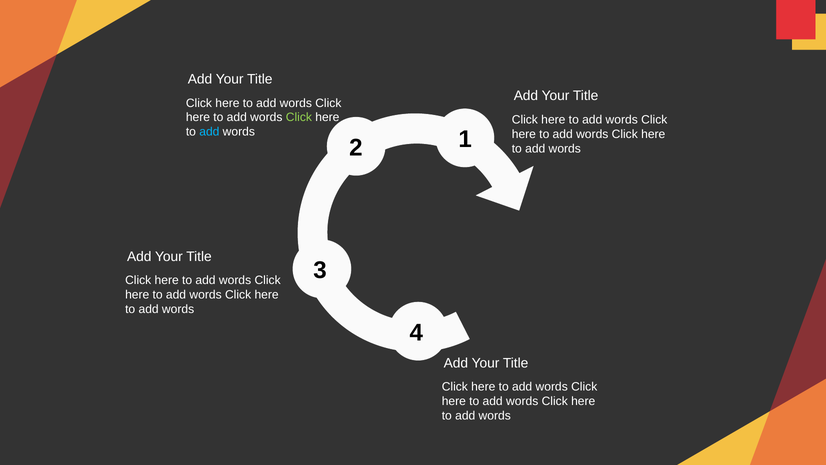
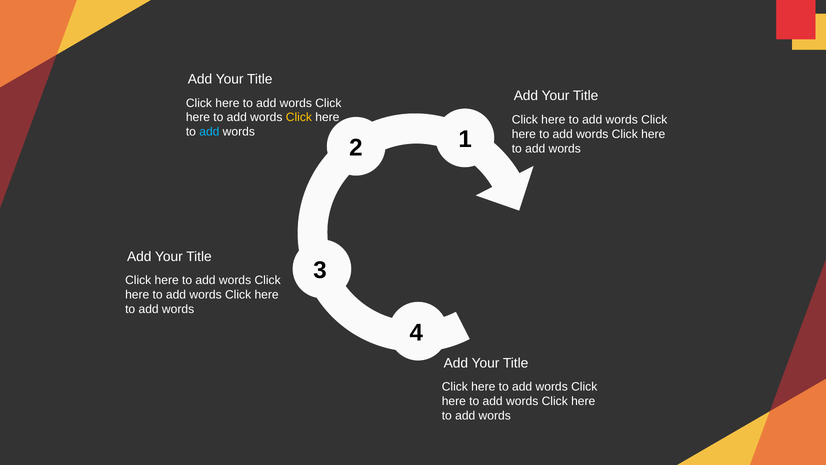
Click at (299, 117) colour: light green -> yellow
